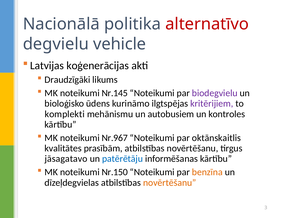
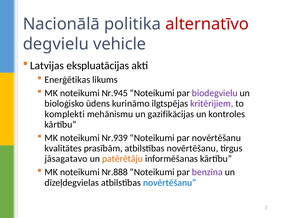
koģenerācijas: koģenerācijas -> ekspluatācijas
Draudzīgāki: Draudzīgāki -> Enerģētikas
Nr.145: Nr.145 -> Nr.945
autobusiem: autobusiem -> gazifikācijas
Nr.967: Nr.967 -> Nr.939
par oktānskaitlis: oktānskaitlis -> novērtēšanu
patērētāju colour: blue -> orange
Nr.150: Nr.150 -> Nr.888
benzīna colour: orange -> purple
novērtēšanu at (170, 182) colour: orange -> blue
